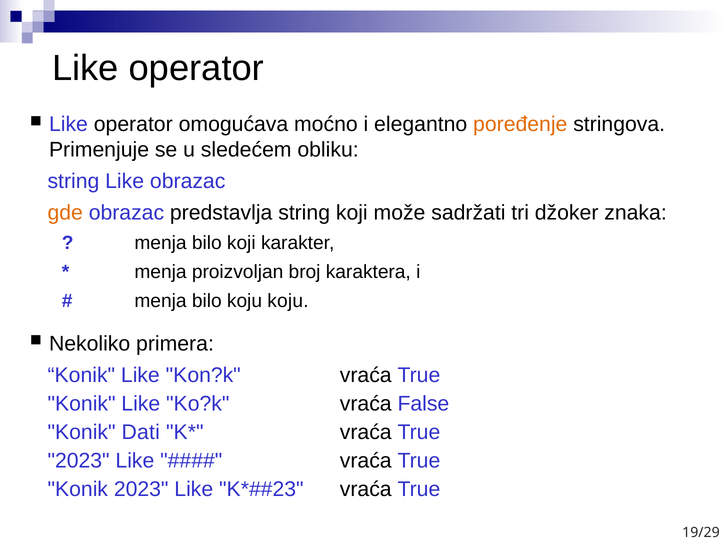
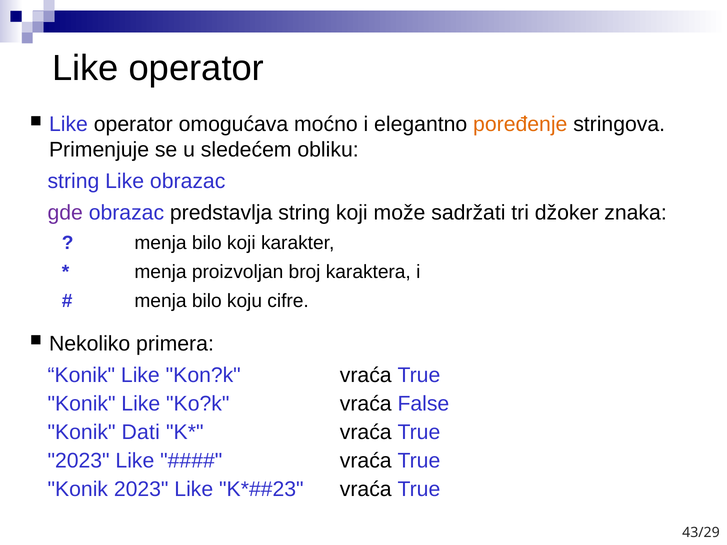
gde colour: orange -> purple
koju koju: koju -> cifre
19/29: 19/29 -> 43/29
